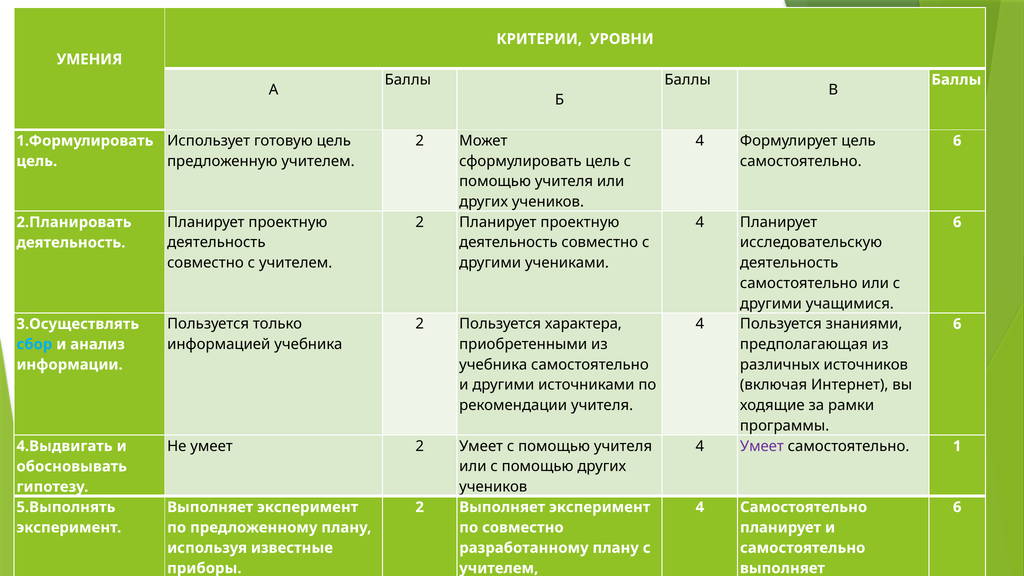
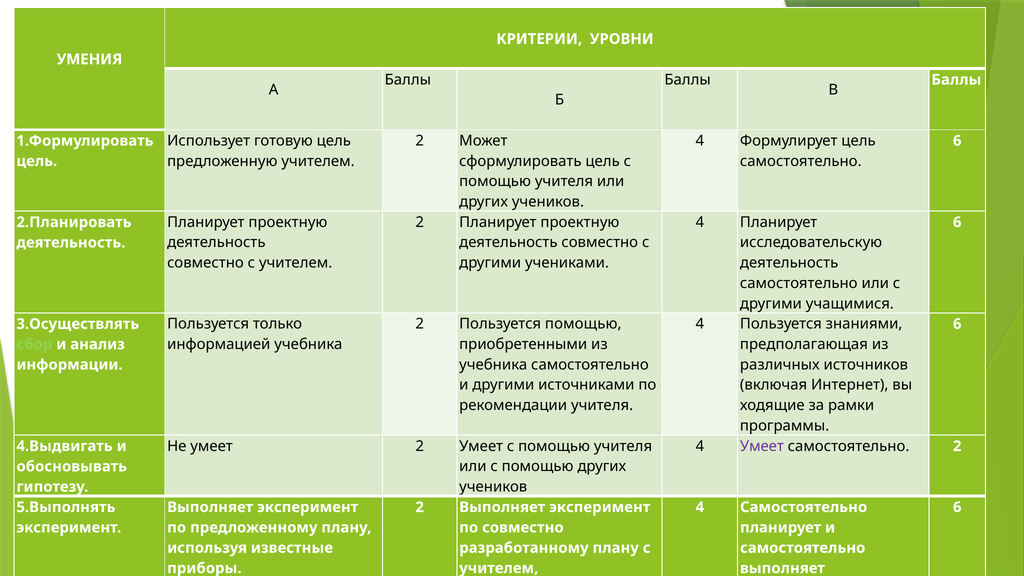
Пользуется характера: характера -> помощью
сбор colour: light blue -> light green
самостоятельно 1: 1 -> 2
